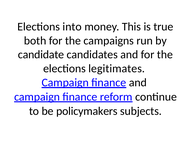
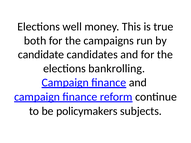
into: into -> well
legitimates: legitimates -> bankrolling
